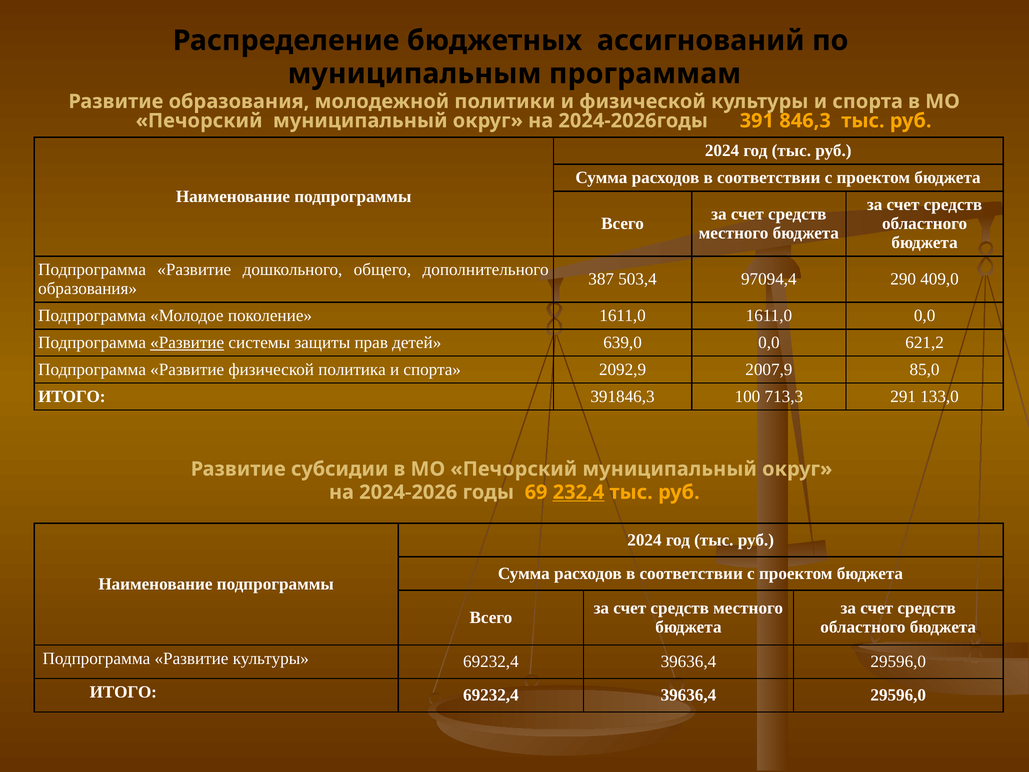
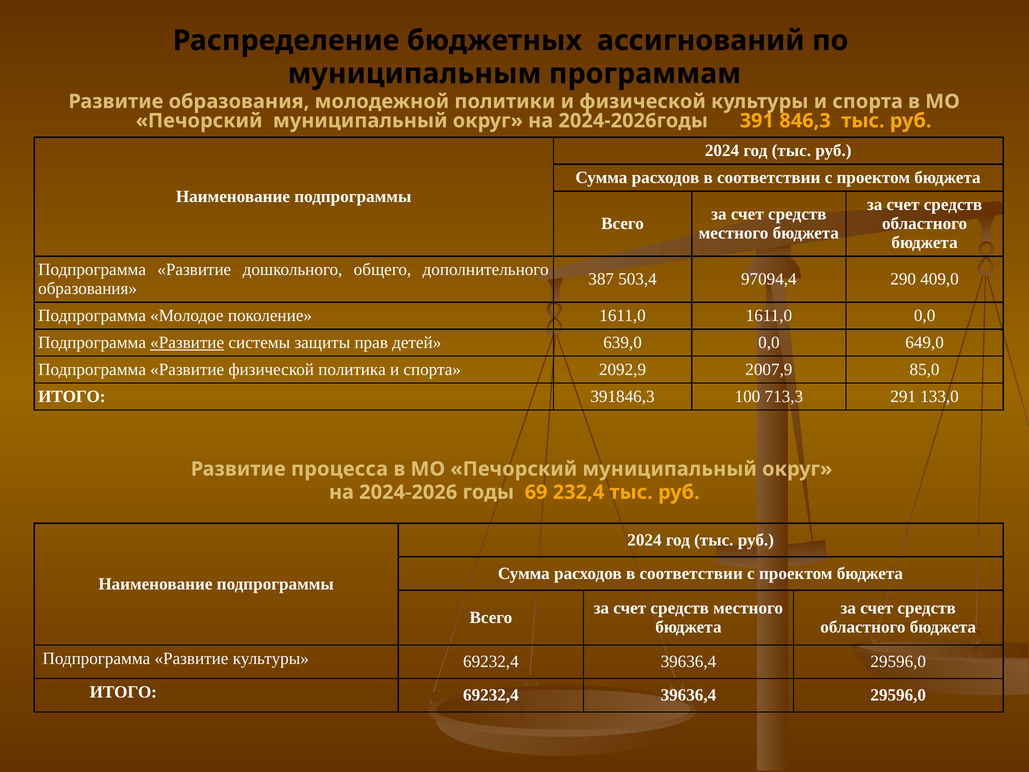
621,2: 621,2 -> 649,0
субсидии: субсидии -> процесса
232,4 underline: present -> none
